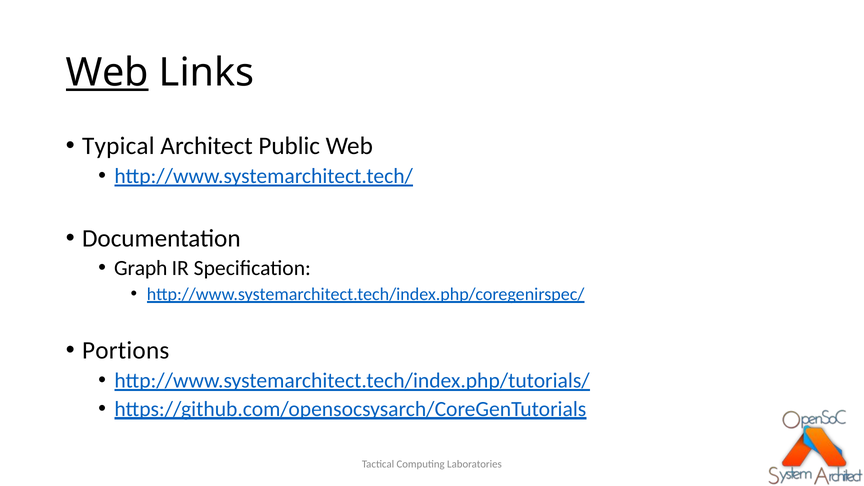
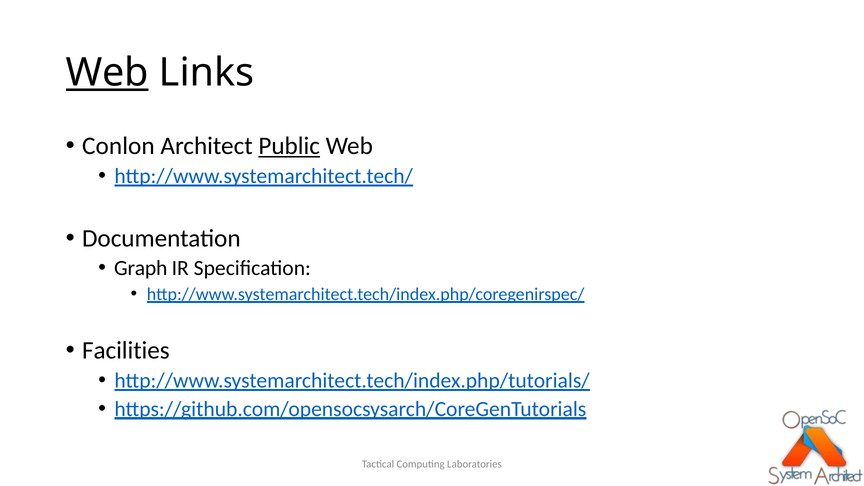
Typical: Typical -> Conlon
Public underline: none -> present
Portions: Portions -> Facilities
